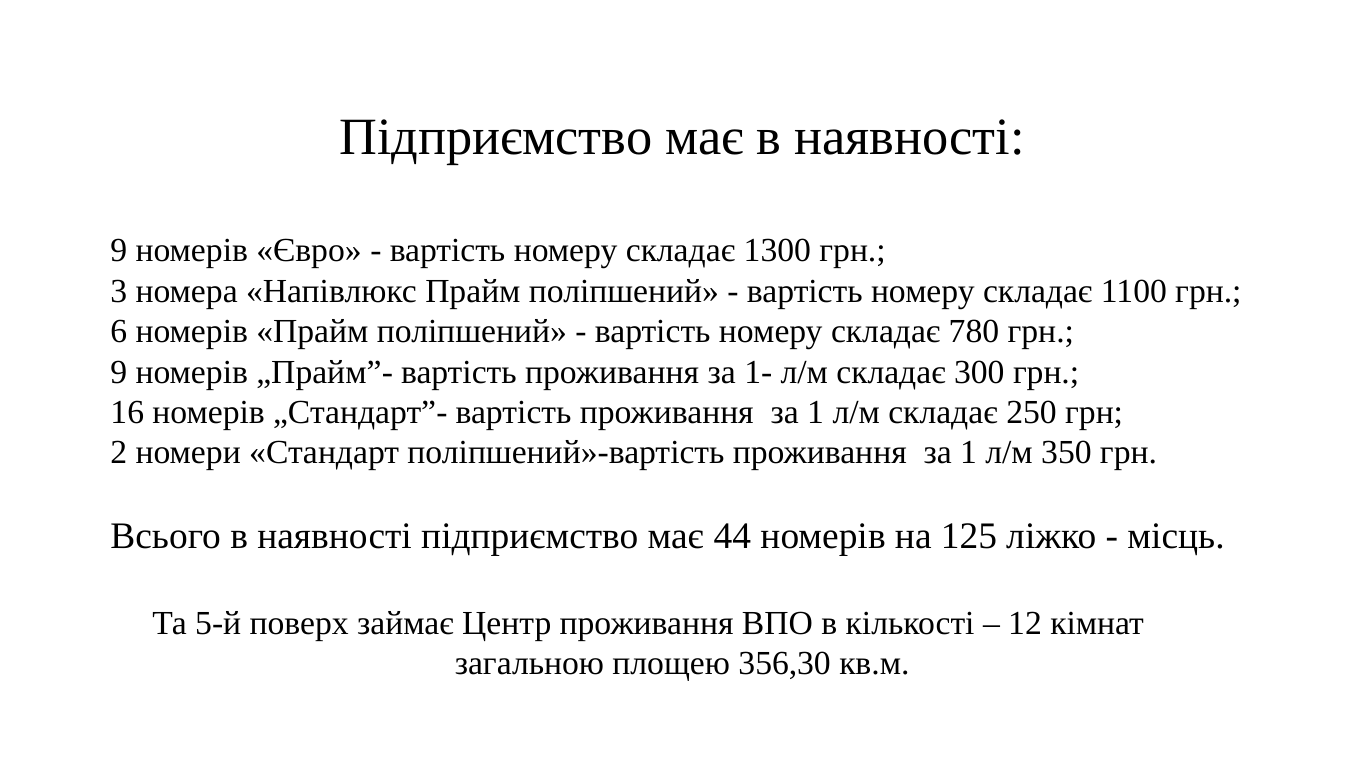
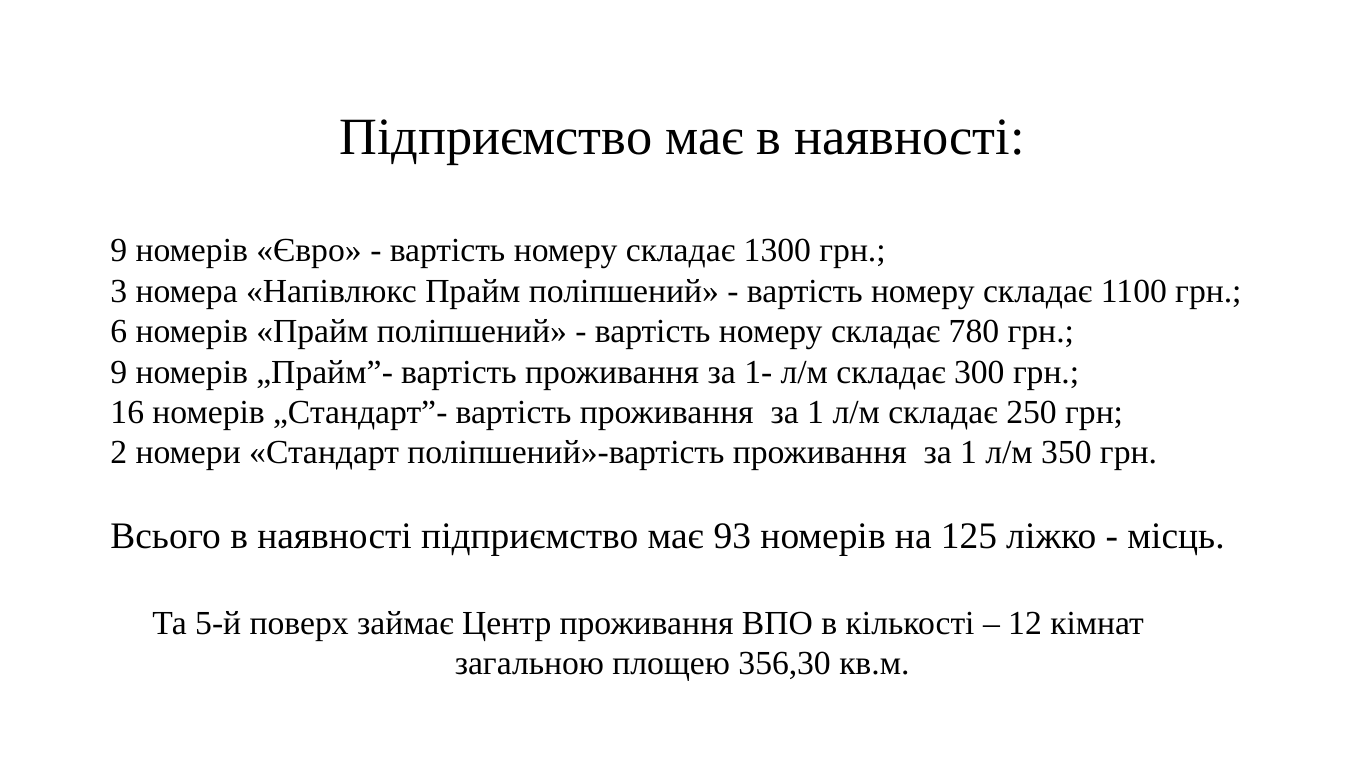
44: 44 -> 93
